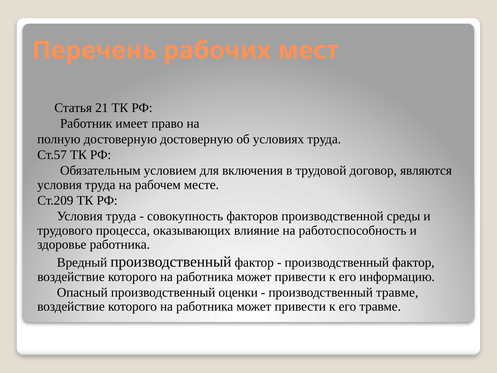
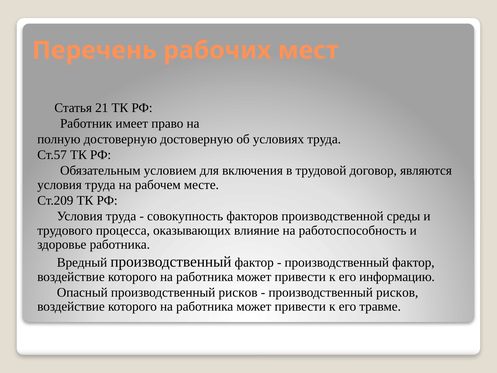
Опасный производственный оценки: оценки -> рисков
травме at (397, 292): травме -> рисков
